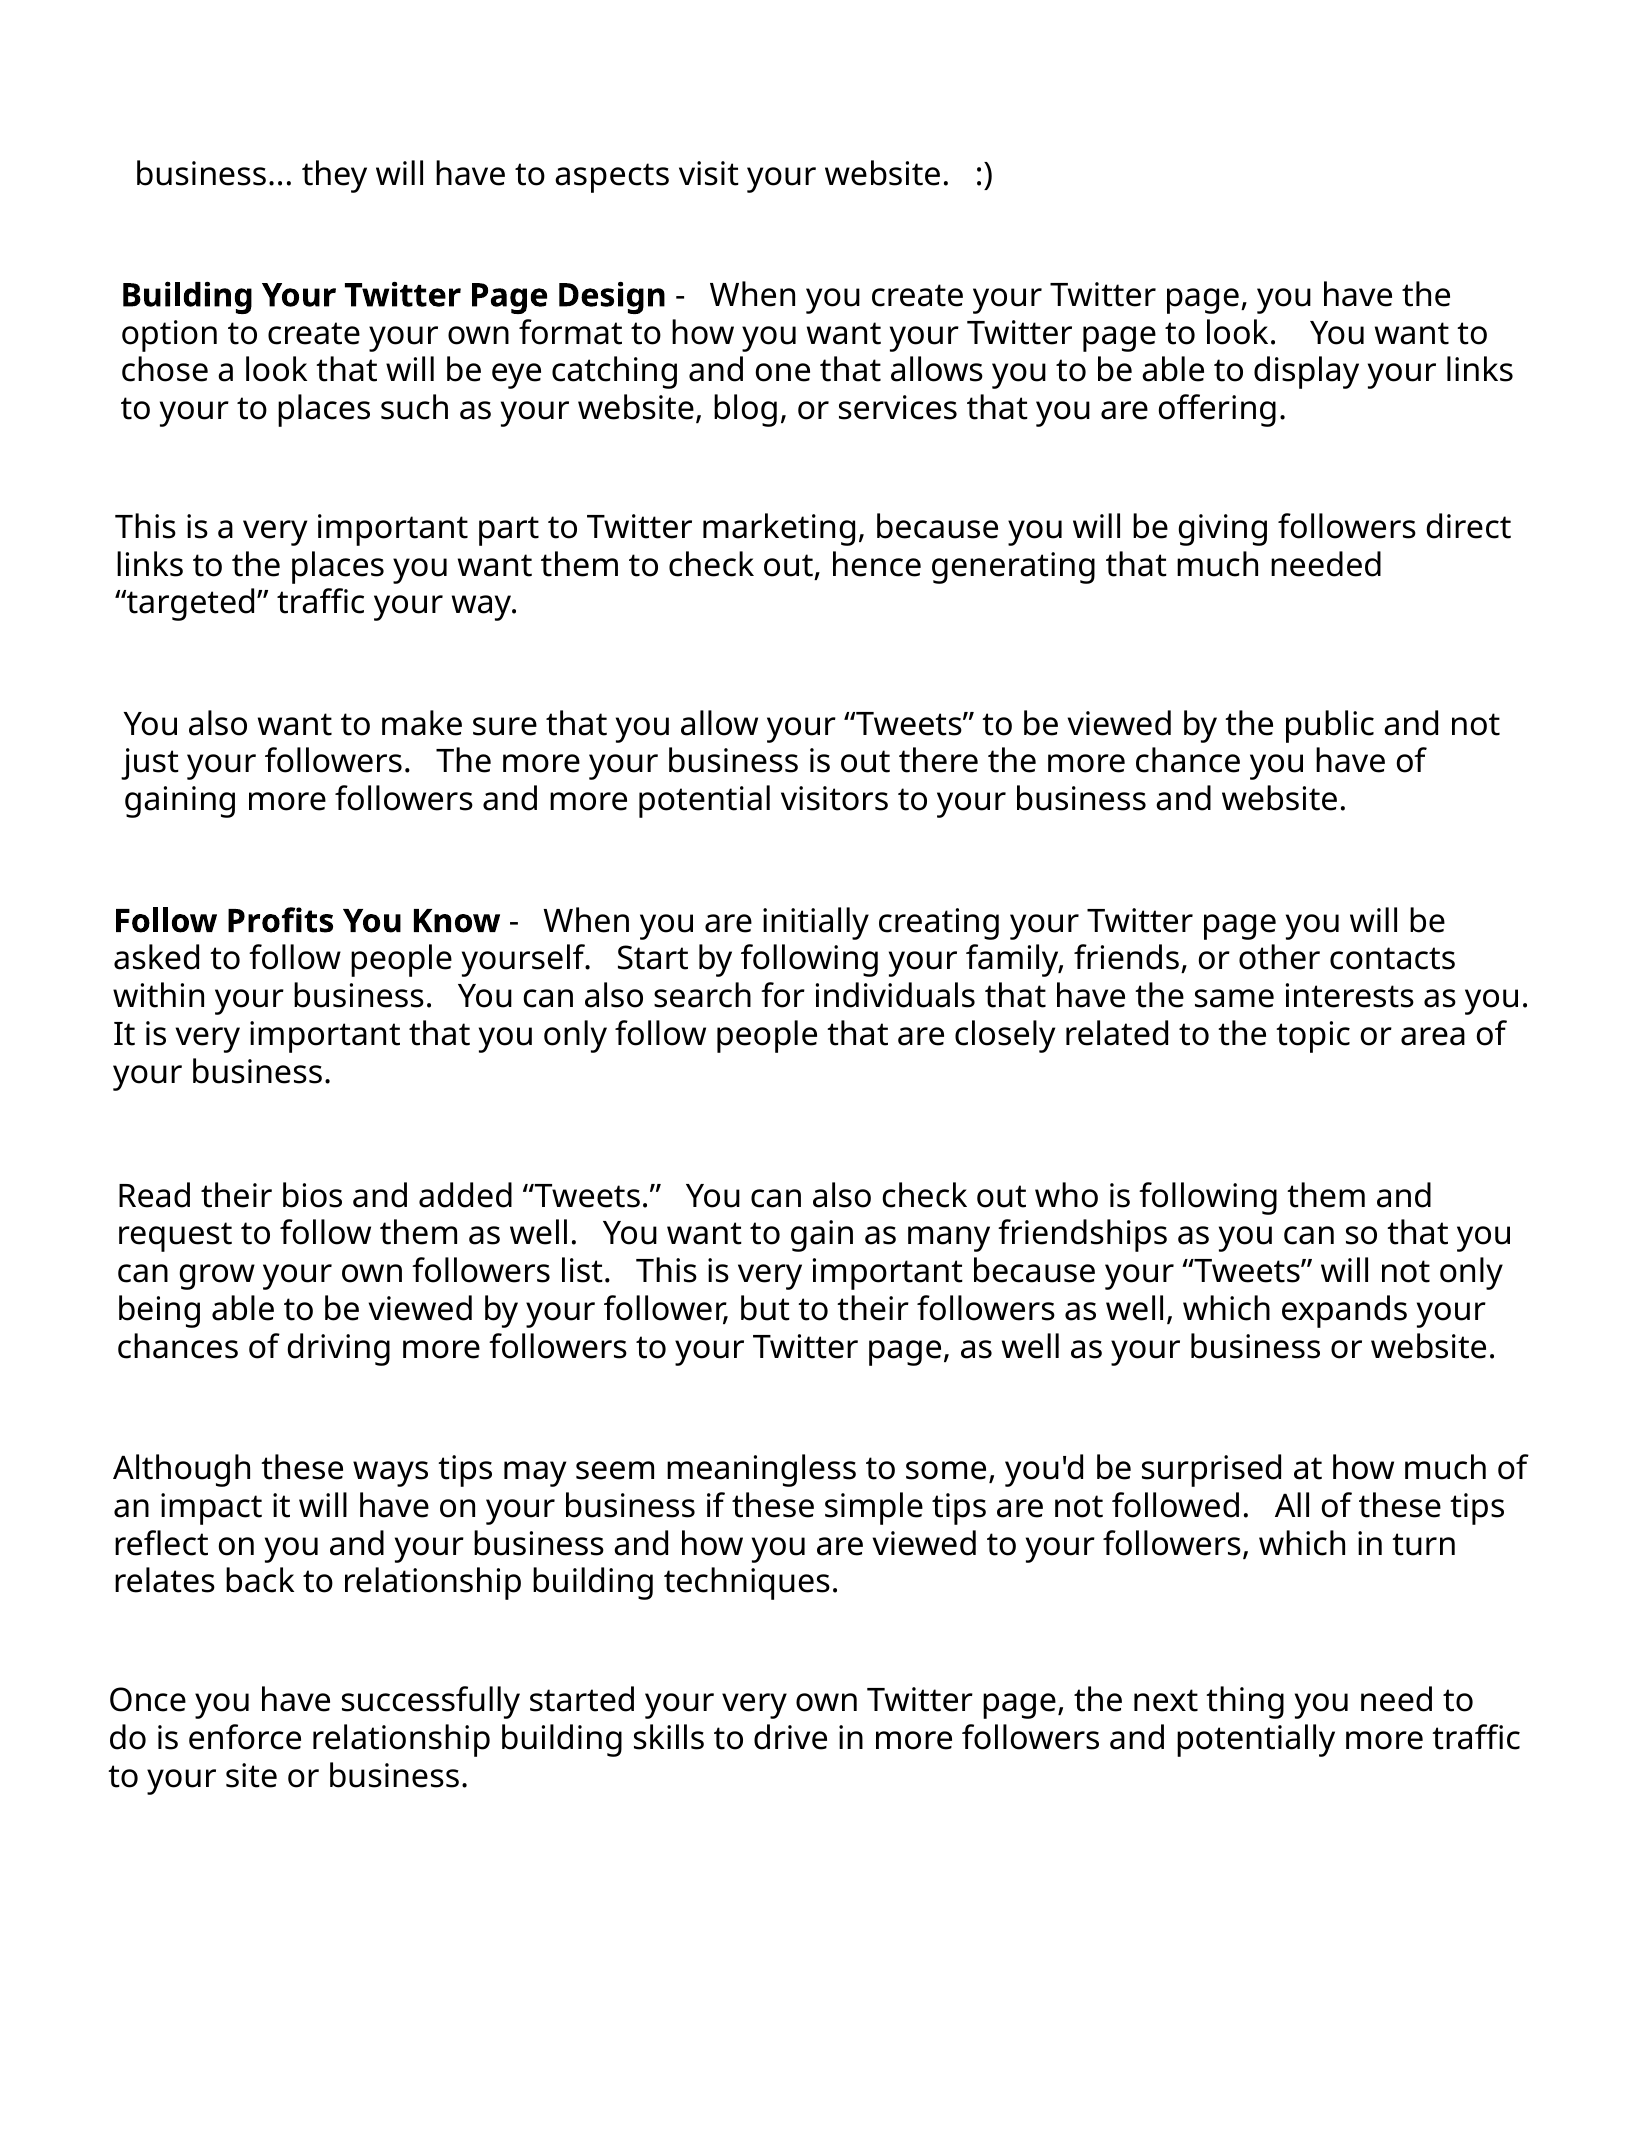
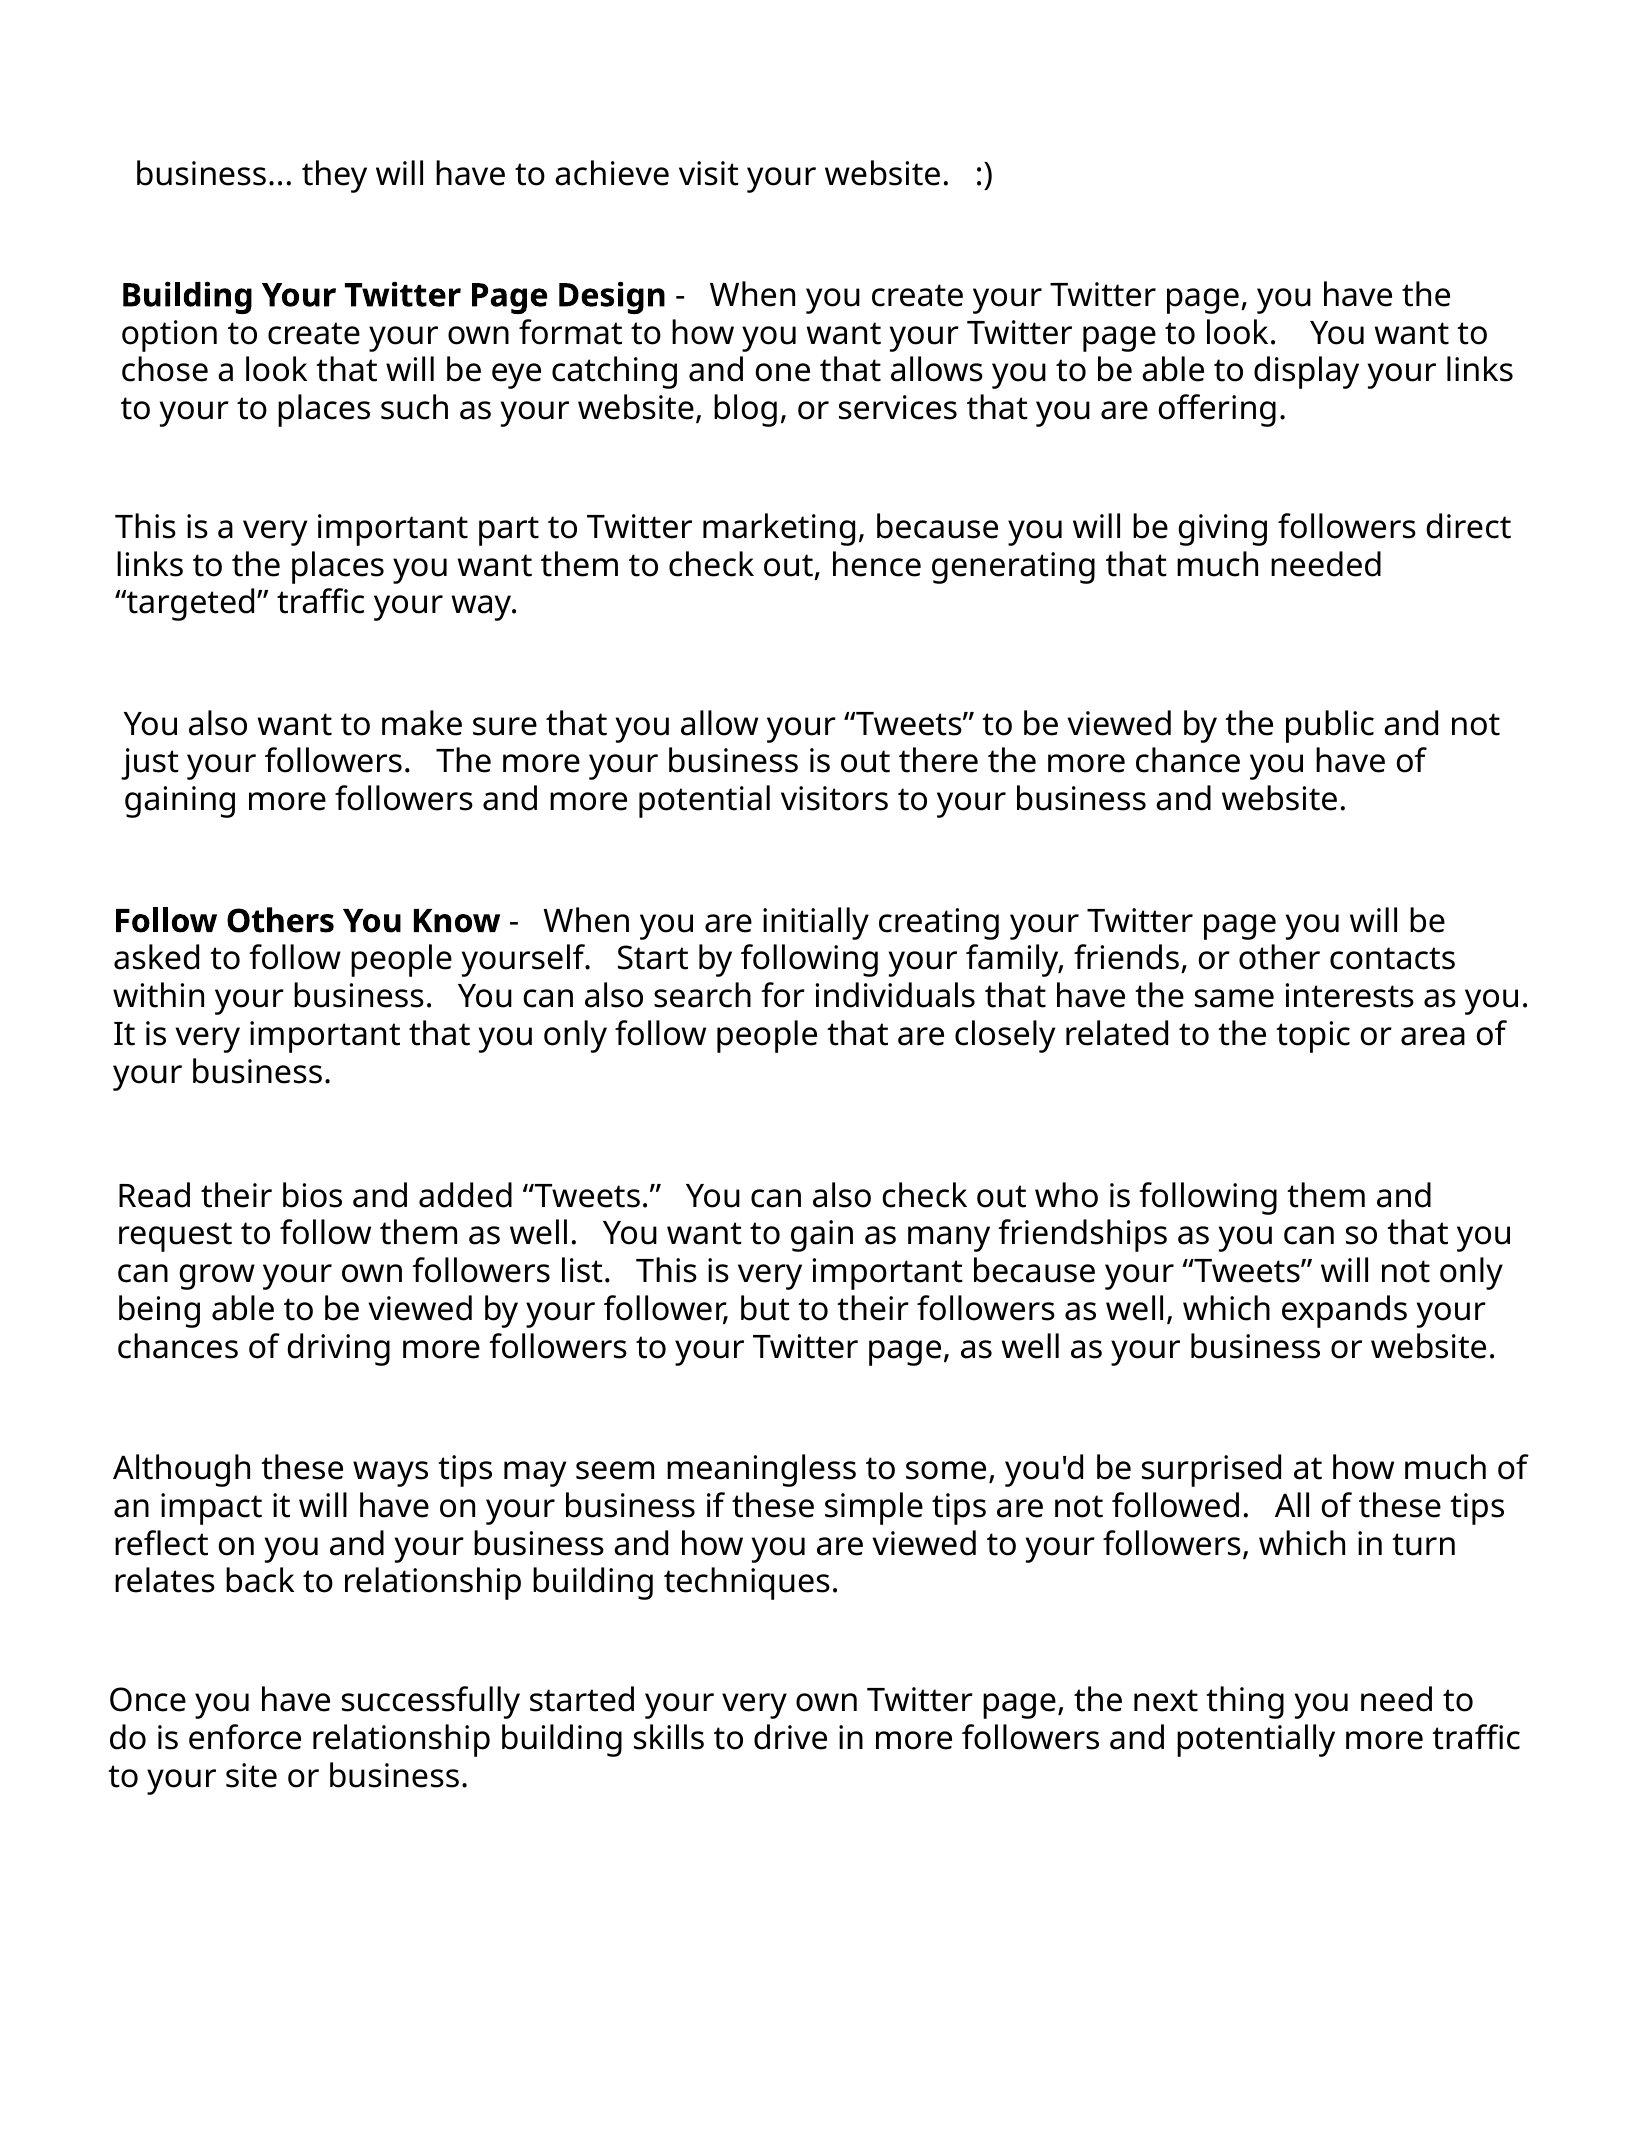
aspects: aspects -> achieve
Profits: Profits -> Others
